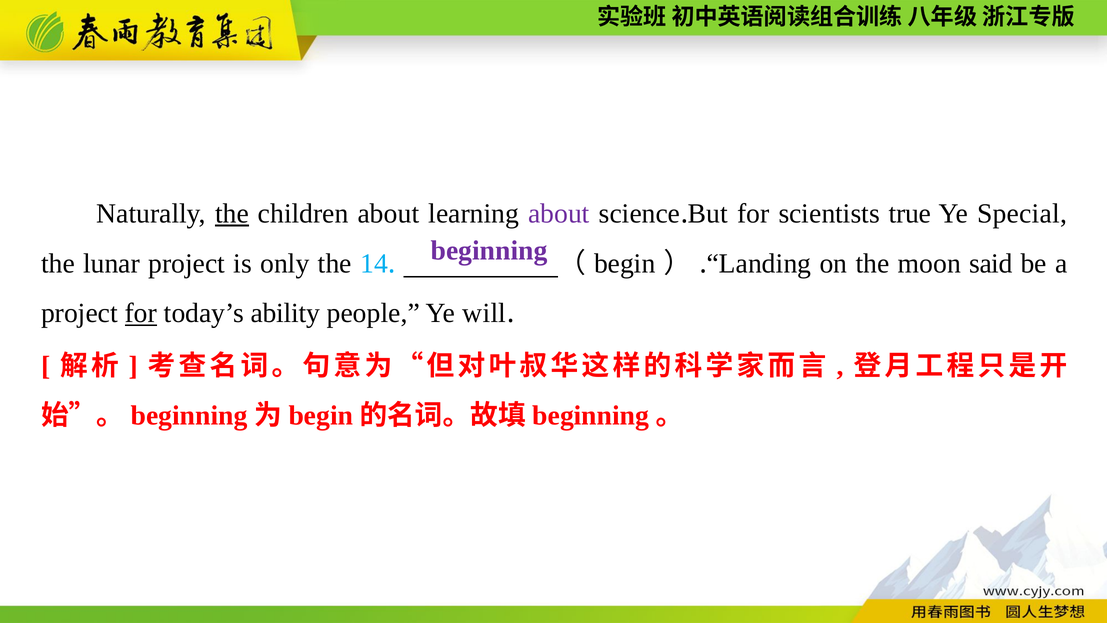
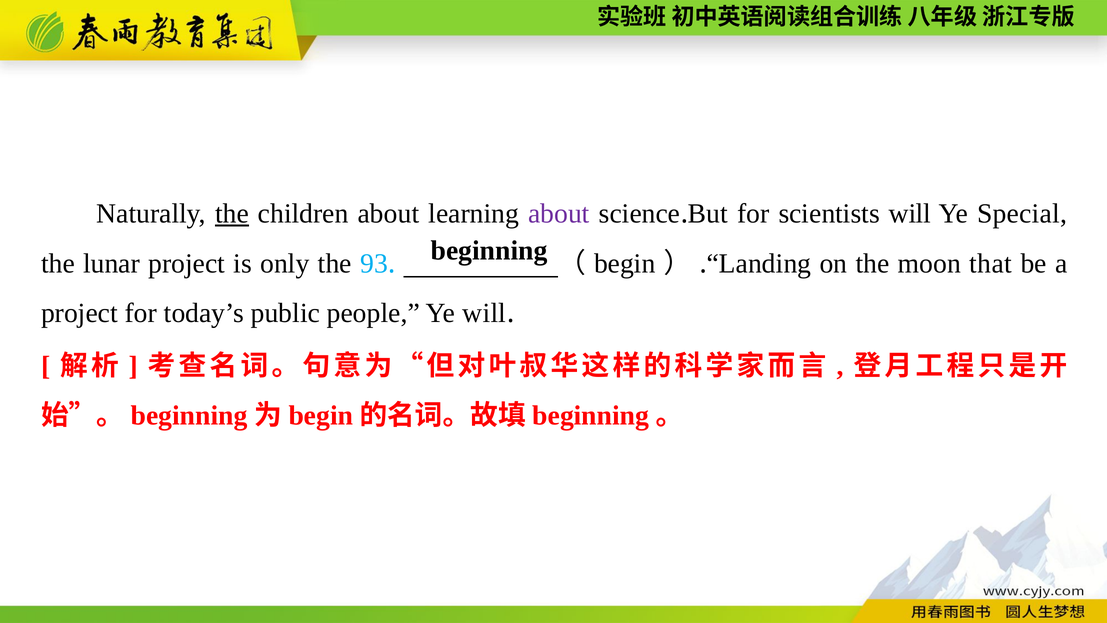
scientists true: true -> will
beginning colour: purple -> black
14: 14 -> 93
said: said -> that
for at (141, 313) underline: present -> none
ability: ability -> public
